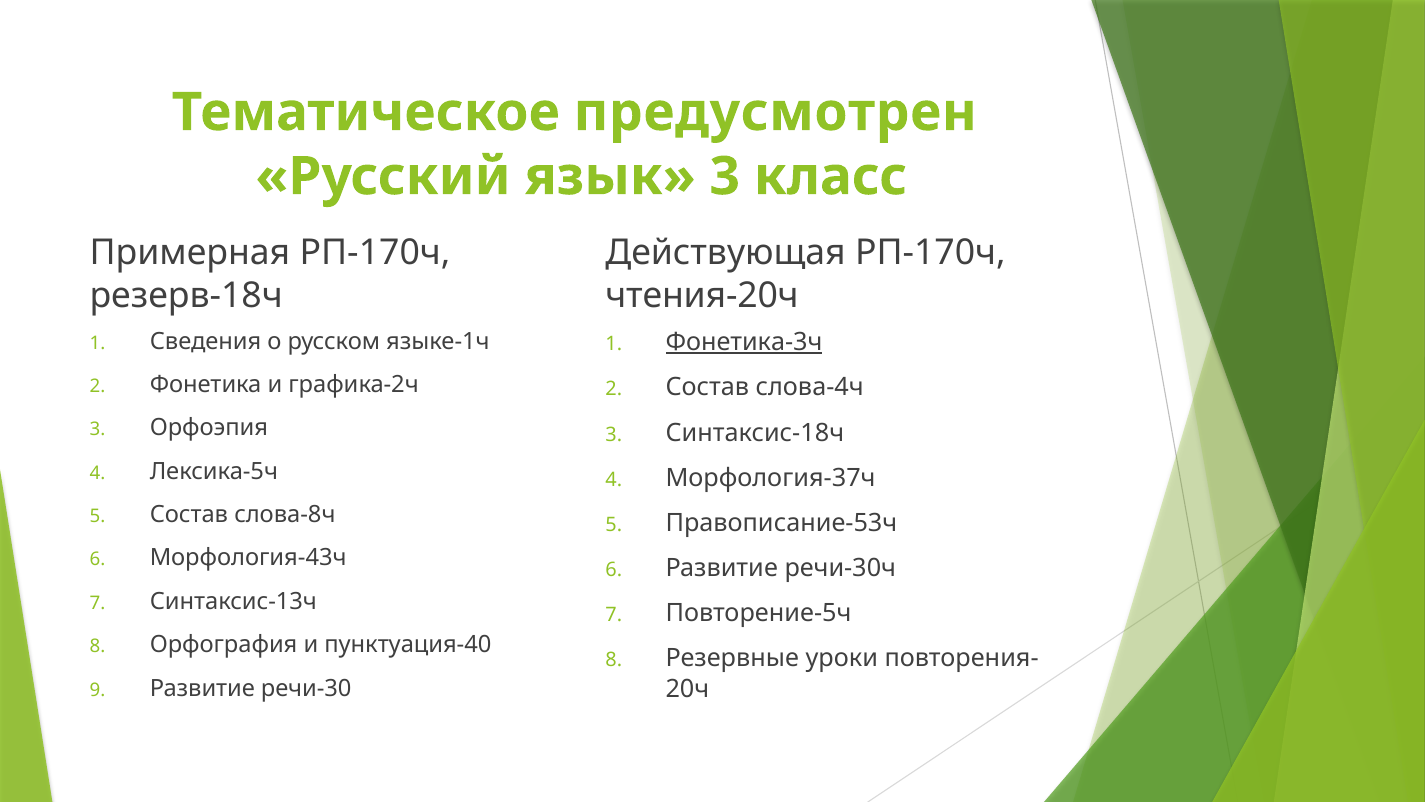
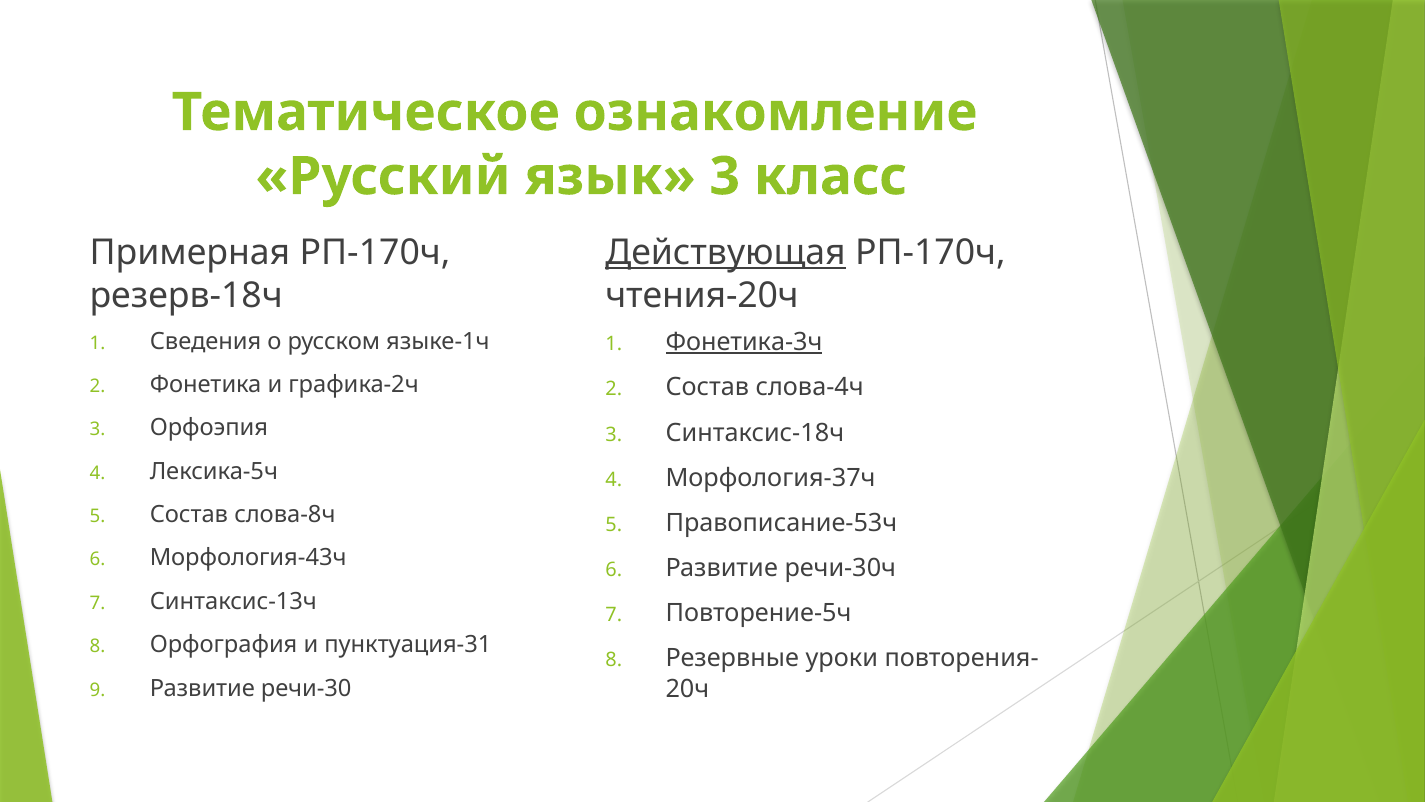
предусмотрен: предусмотрен -> ознакомление
Действующая underline: none -> present
пунктуация-40: пунктуация-40 -> пунктуация-31
